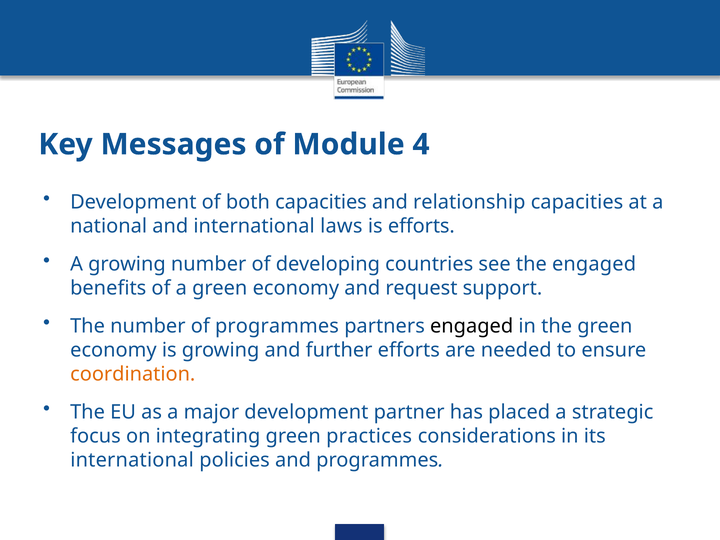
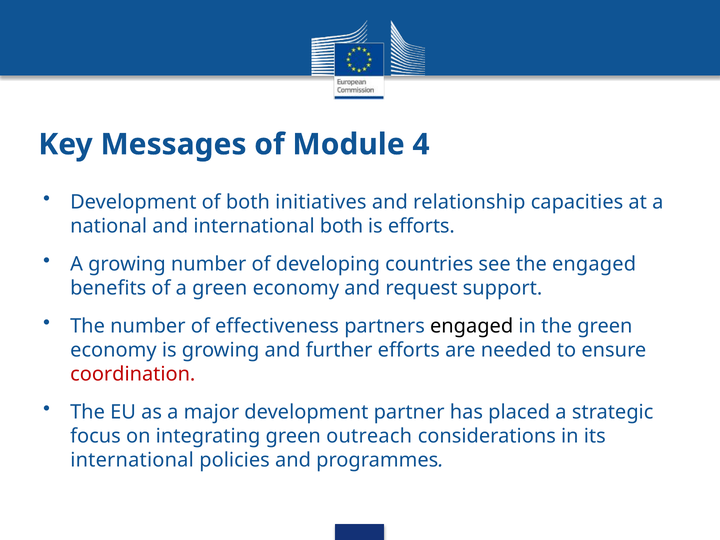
both capacities: capacities -> initiatives
international laws: laws -> both
of programmes: programmes -> effectiveness
coordination colour: orange -> red
practices: practices -> outreach
